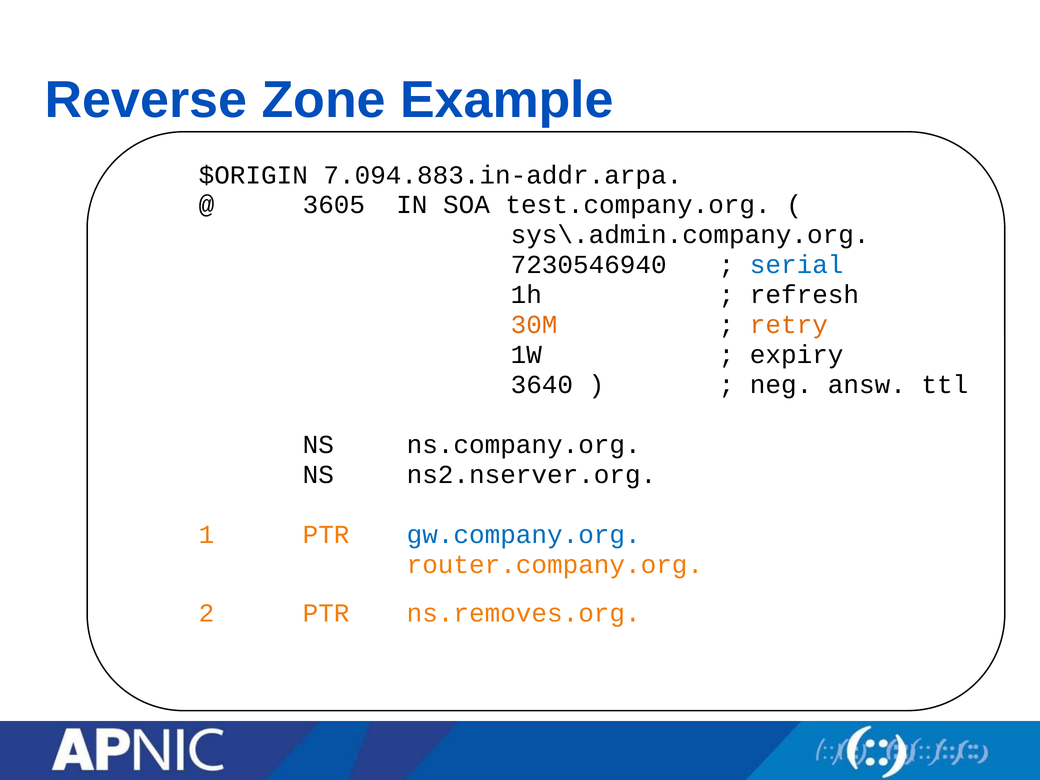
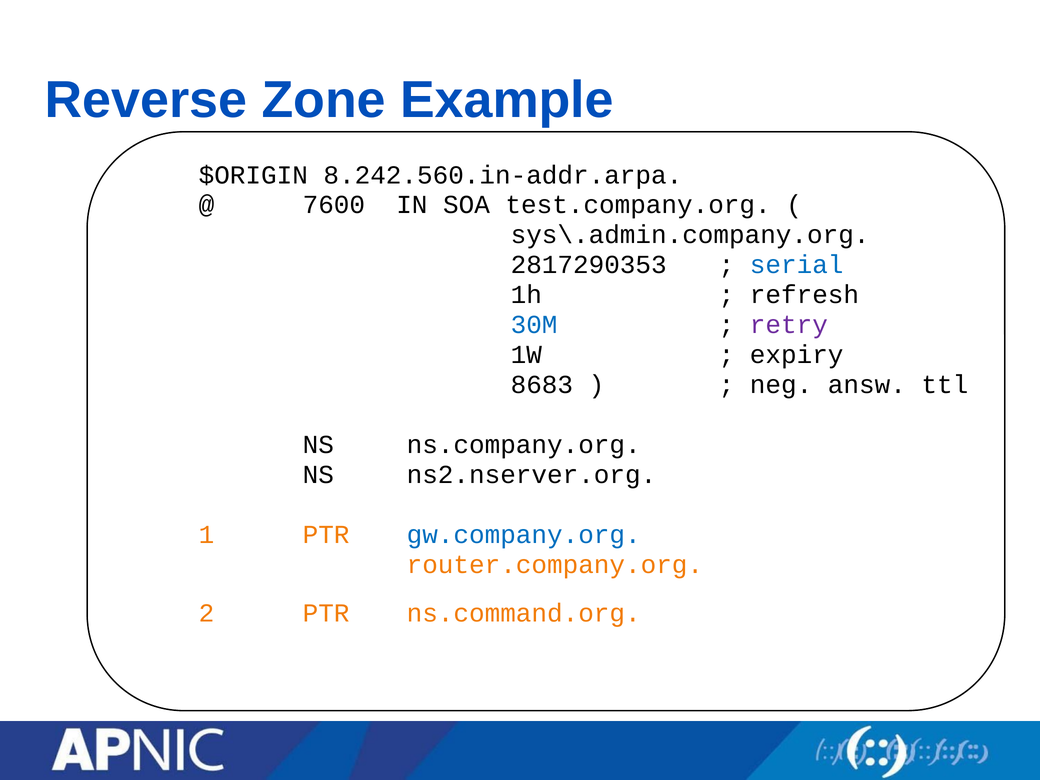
7.094.883.in-addr.arpa: 7.094.883.in-addr.arpa -> 8.242.560.in-addr.arpa
3605: 3605 -> 7600
7230546940: 7230546940 -> 2817290353
30M colour: orange -> blue
retry colour: orange -> purple
3640: 3640 -> 8683
ns.removes.org: ns.removes.org -> ns.command.org
